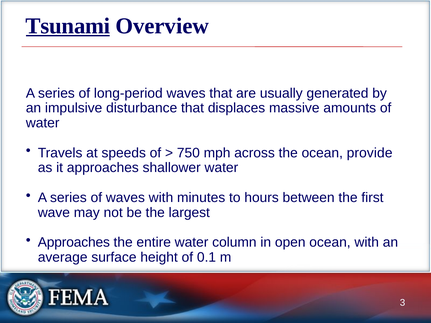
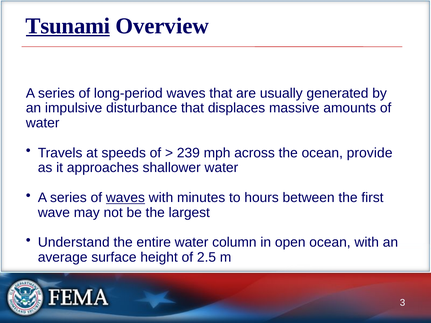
750: 750 -> 239
waves at (125, 198) underline: none -> present
Approaches at (74, 243): Approaches -> Understand
0.1: 0.1 -> 2.5
